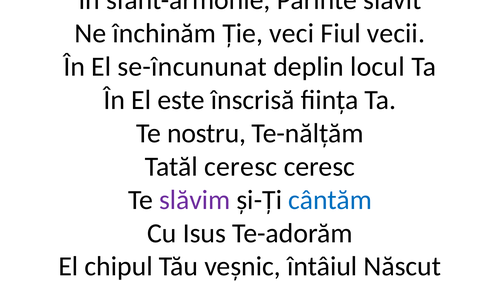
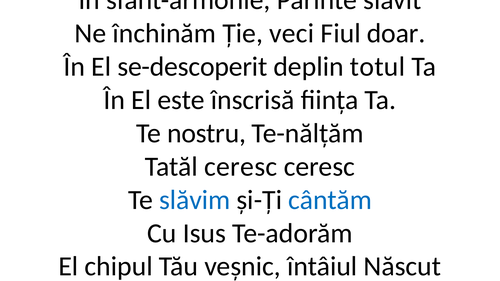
vecii: vecii -> doar
se-încununat: se-încununat -> se-descoperit
locul: locul -> totul
slăvim colour: purple -> blue
